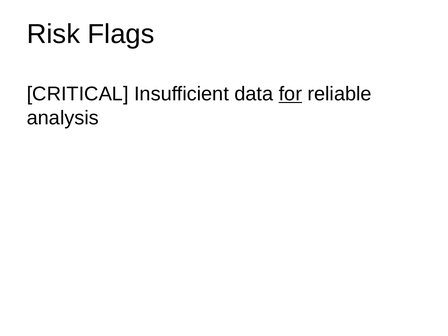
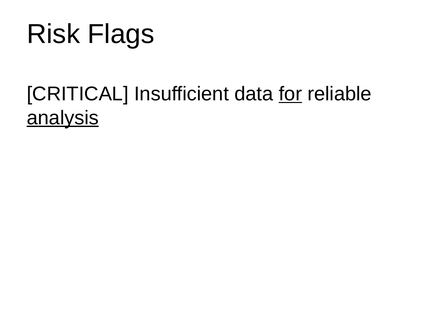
analysis underline: none -> present
